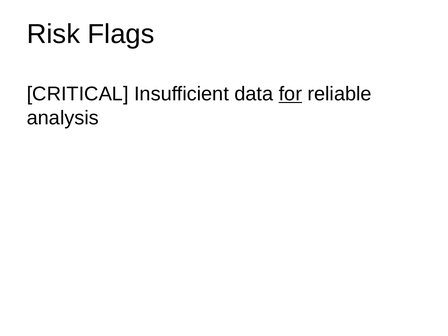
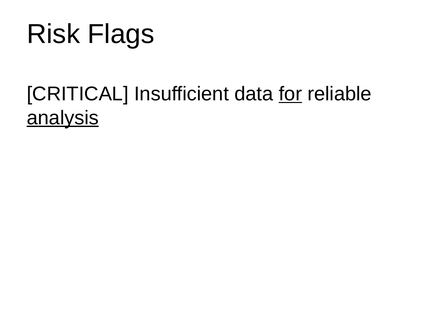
analysis underline: none -> present
